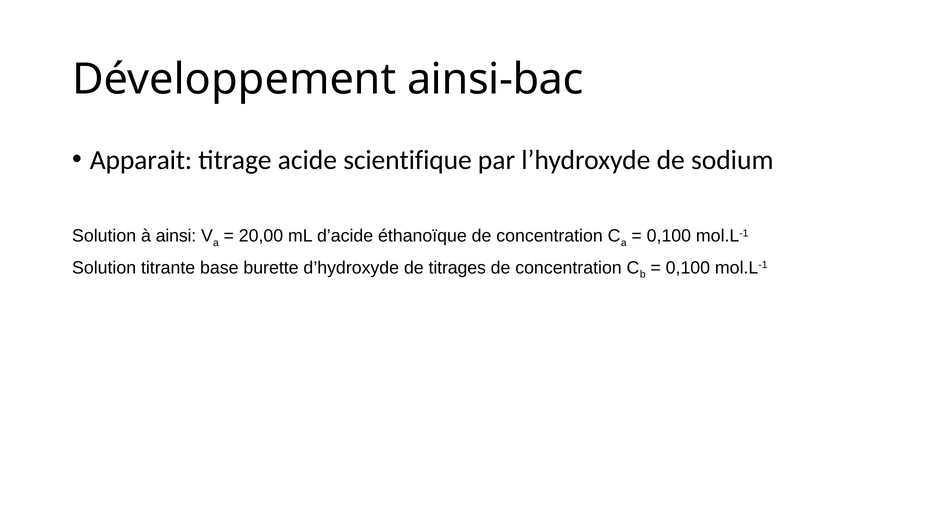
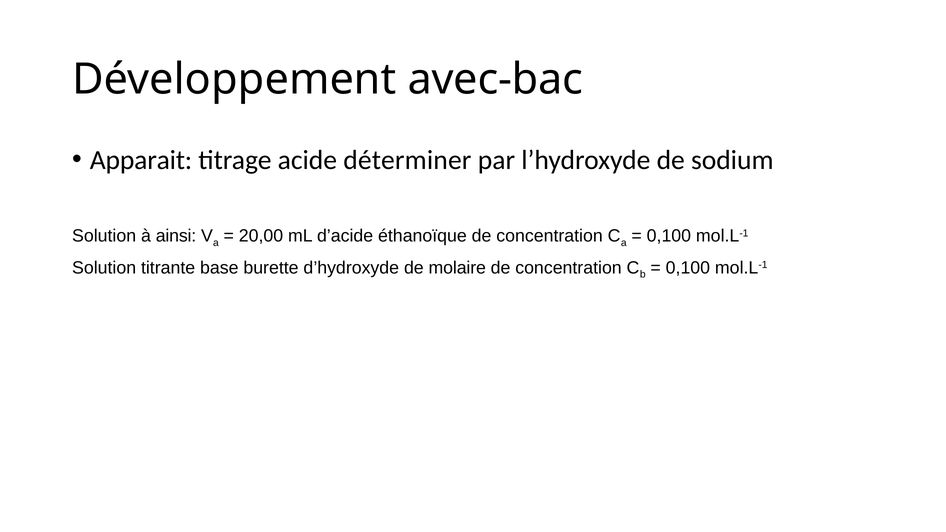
ainsi-bac: ainsi-bac -> avec-bac
scientifique: scientifique -> déterminer
titrages: titrages -> molaire
